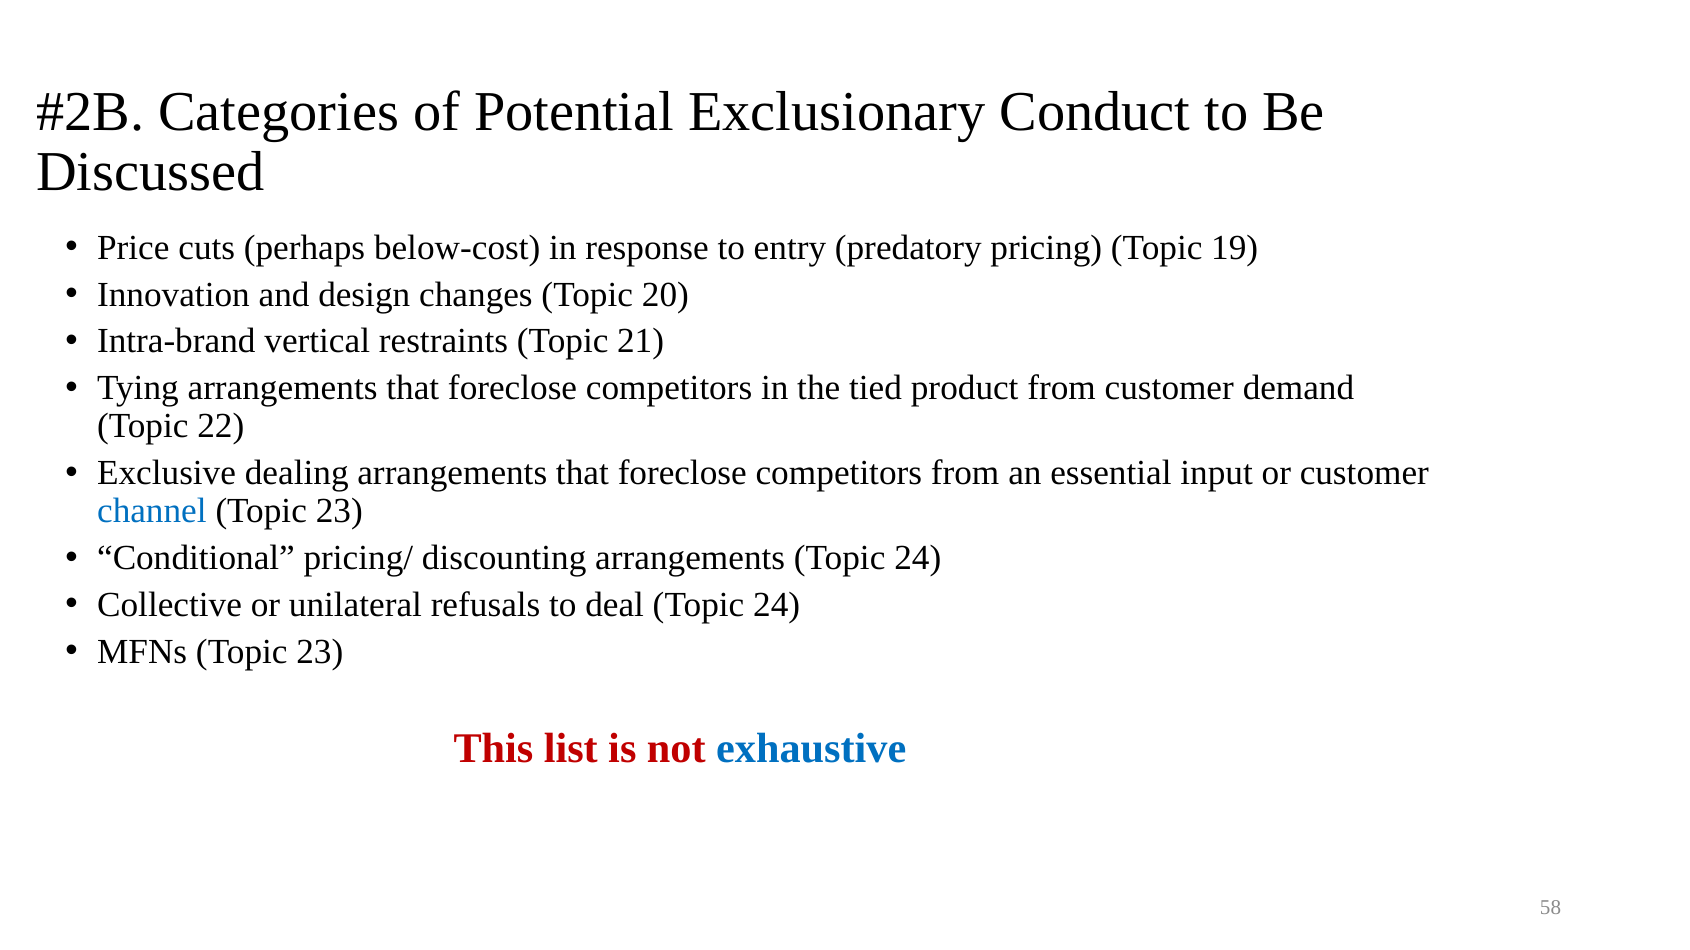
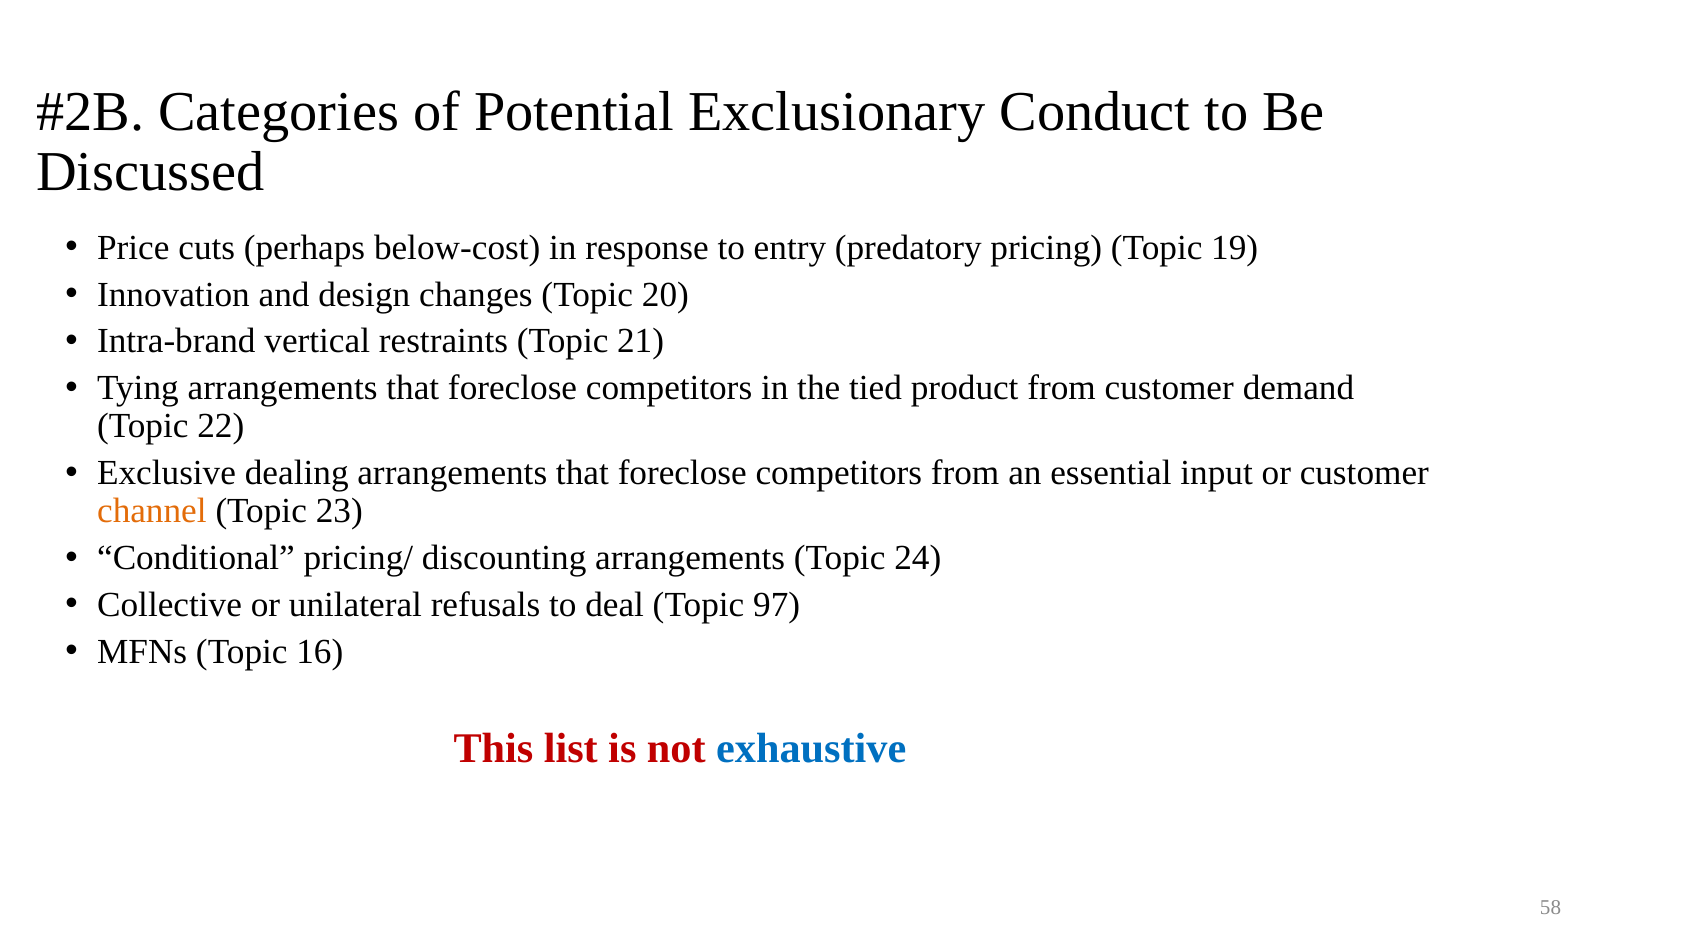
channel colour: blue -> orange
deal Topic 24: 24 -> 97
MFNs Topic 23: 23 -> 16
